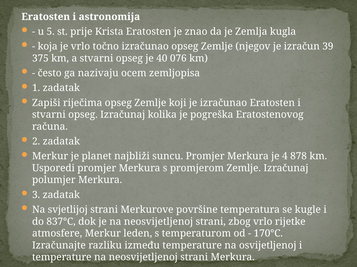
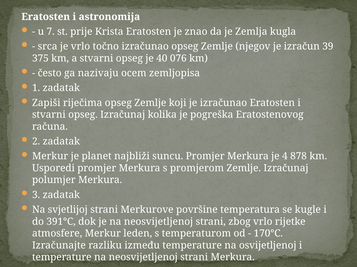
5: 5 -> 7
koja: koja -> srca
837°C: 837°C -> 391°C
